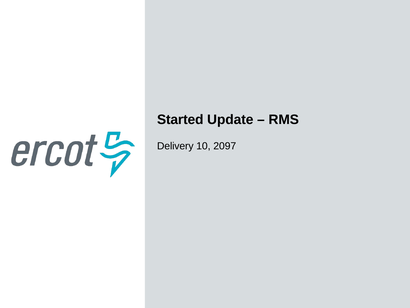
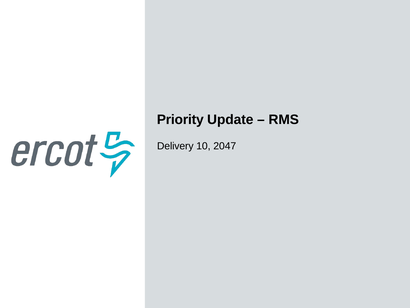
Started: Started -> Priority
2097: 2097 -> 2047
